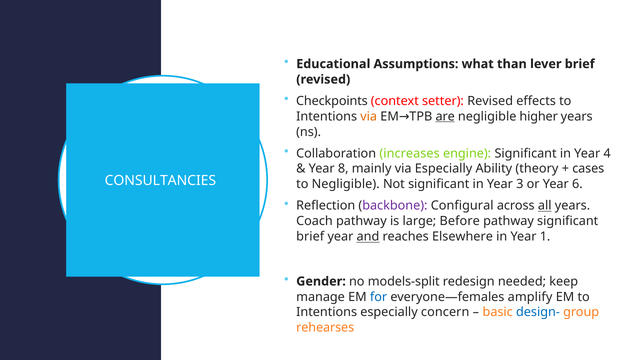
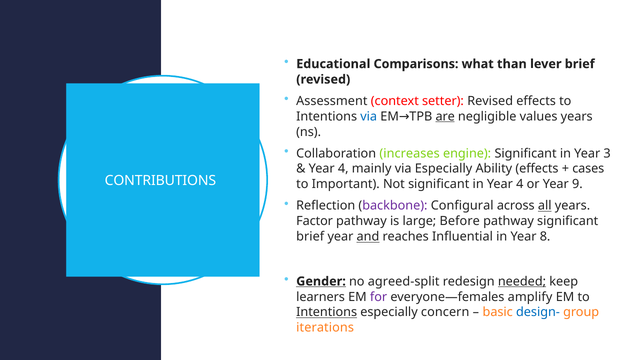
Assumptions: Assumptions -> Comparisons
Checkpoints: Checkpoints -> Assessment
via at (369, 116) colour: orange -> blue
higher: higher -> values
4: 4 -> 3
8 at (343, 169): 8 -> 4
Ability theory: theory -> effects
CONSULTANCIES: CONSULTANCIES -> CONTRIBUTIONS
to Negligible: Negligible -> Important
in Year 3: 3 -> 4
6: 6 -> 9
Coach: Coach -> Factor
Elsewhere: Elsewhere -> Influential
1: 1 -> 8
Gender underline: none -> present
models-split: models-split -> agreed-split
needed underline: none -> present
manage: manage -> learners
for colour: blue -> purple
Intentions at (327, 312) underline: none -> present
rehearses: rehearses -> iterations
